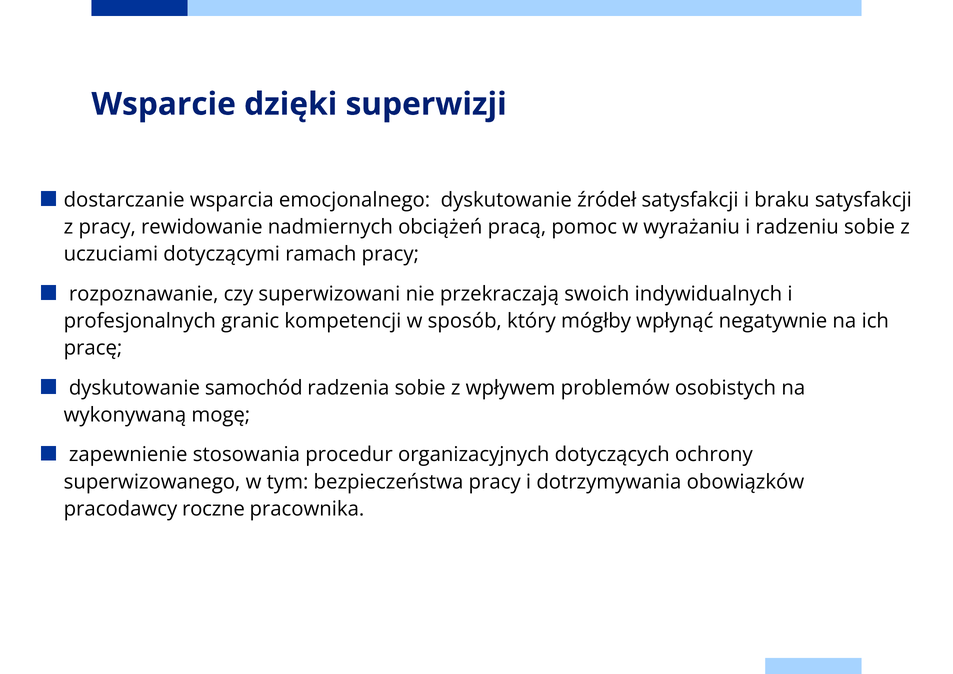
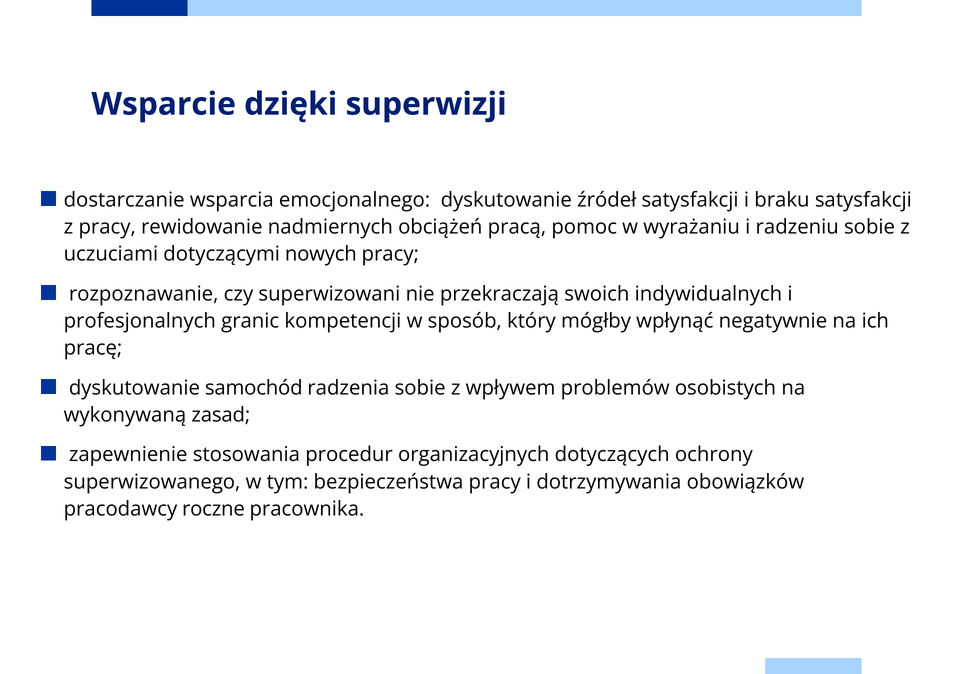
ramach: ramach -> nowych
mogę: mogę -> zasad
